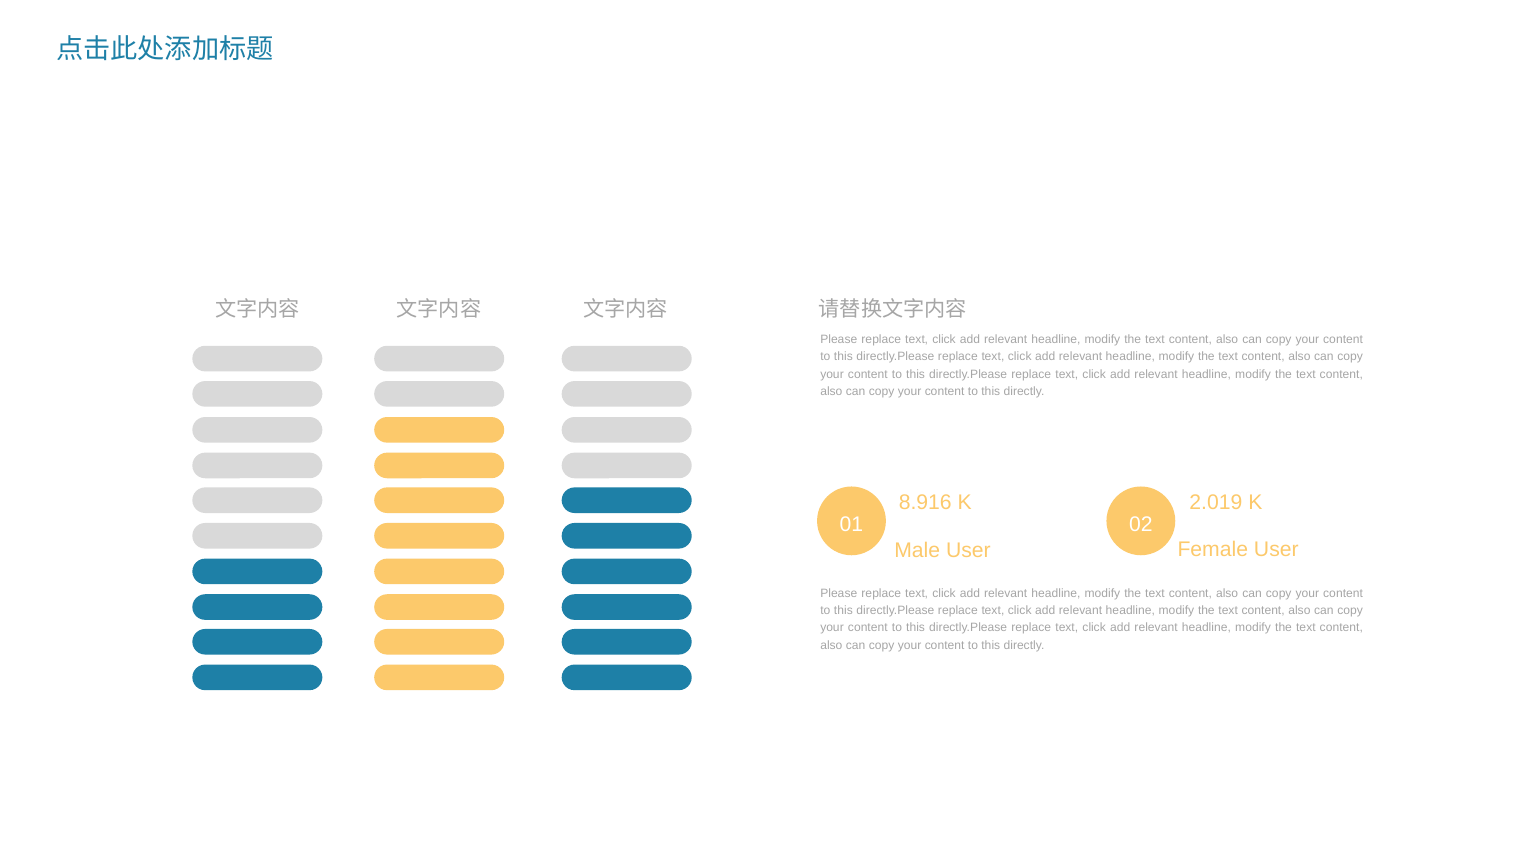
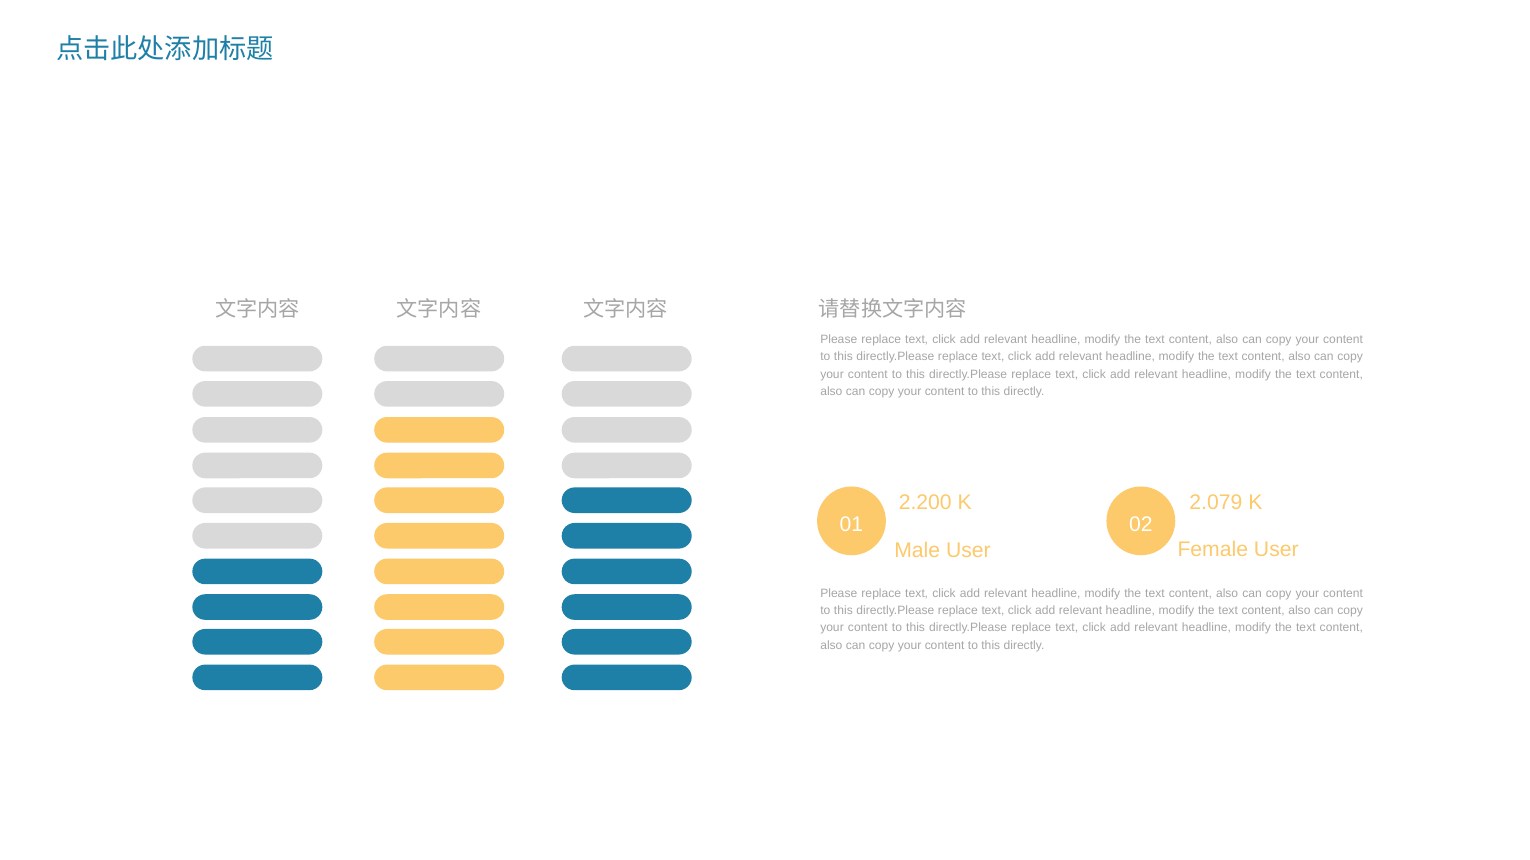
8.916: 8.916 -> 2.200
2.019: 2.019 -> 2.079
